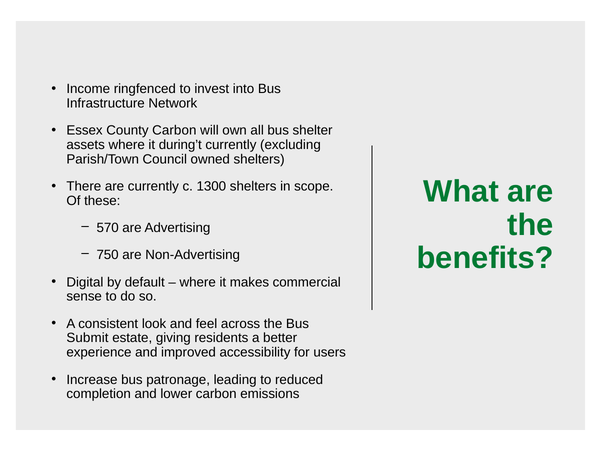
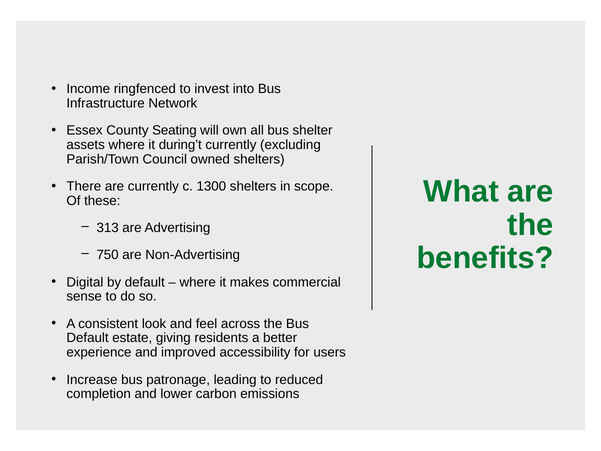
County Carbon: Carbon -> Seating
570: 570 -> 313
Submit at (87, 338): Submit -> Default
